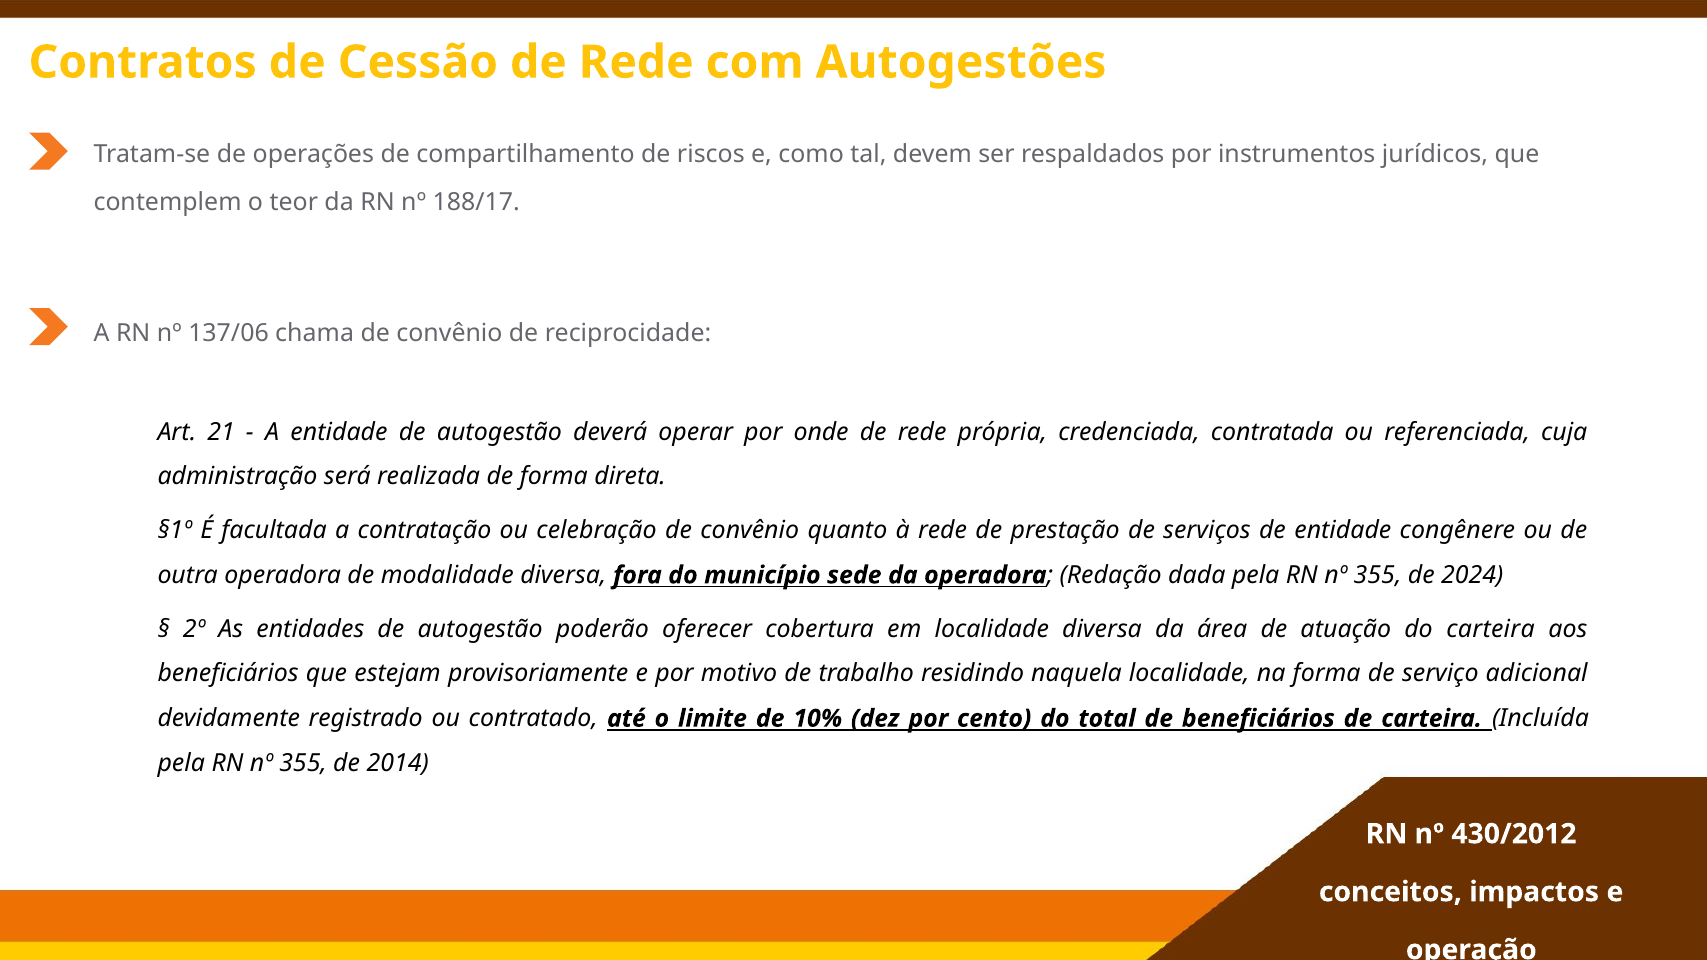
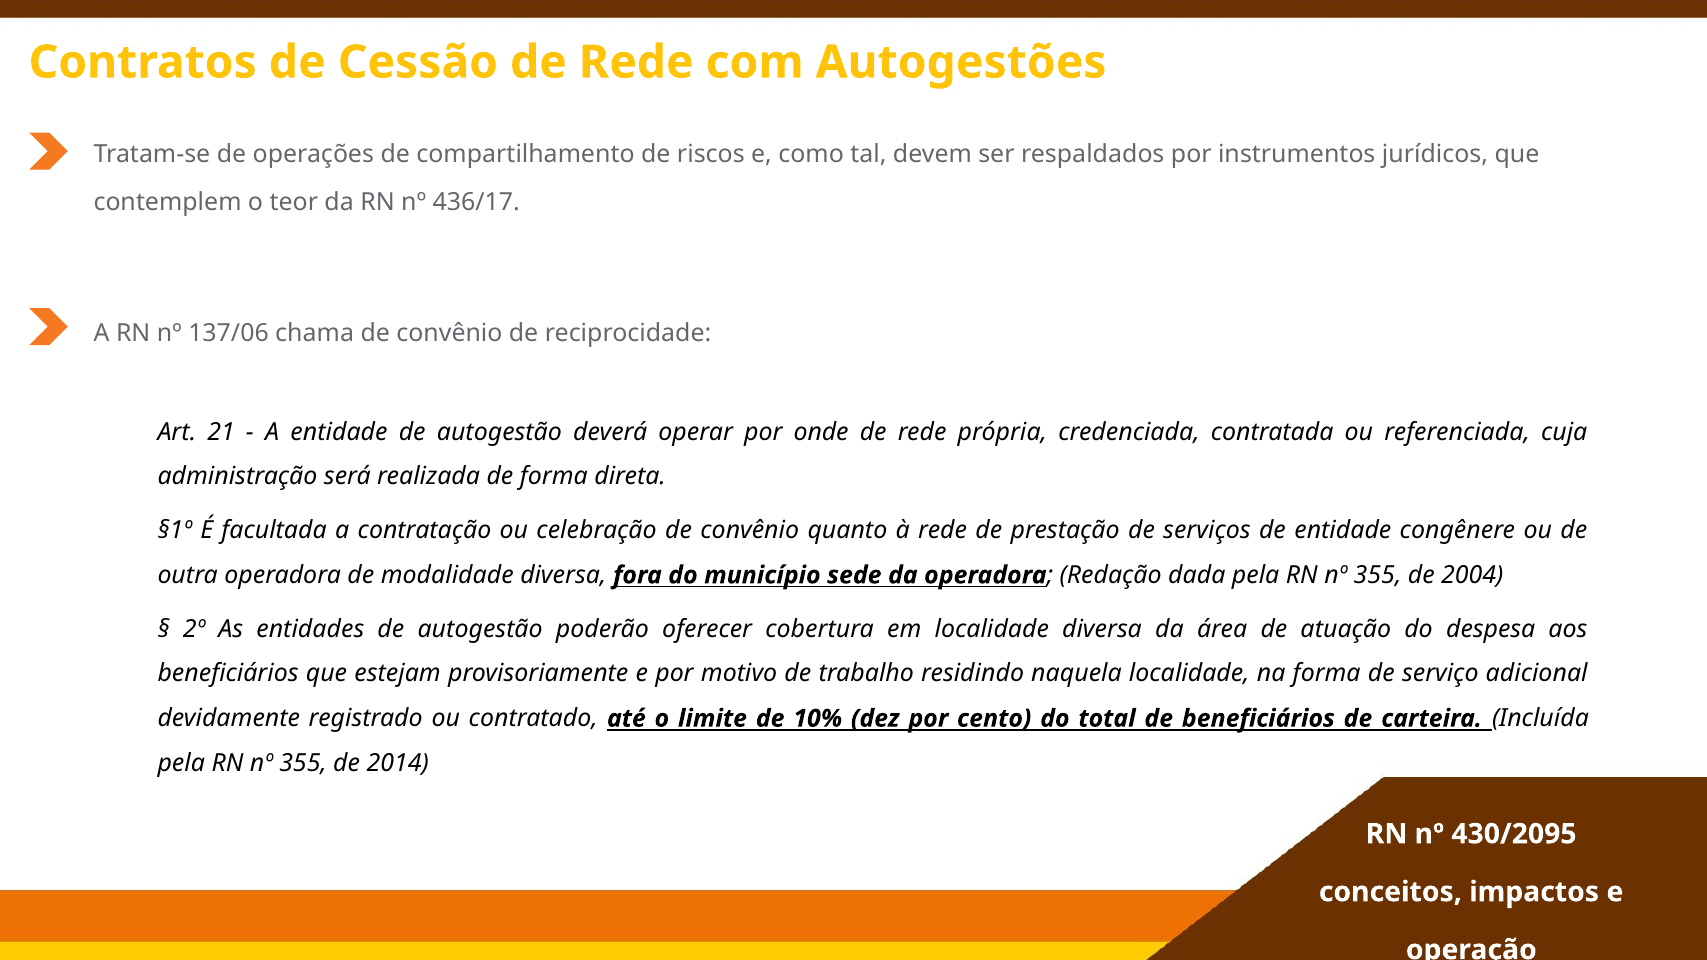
188/17: 188/17 -> 436/17
2024: 2024 -> 2004
do carteira: carteira -> despesa
430/2012: 430/2012 -> 430/2095
